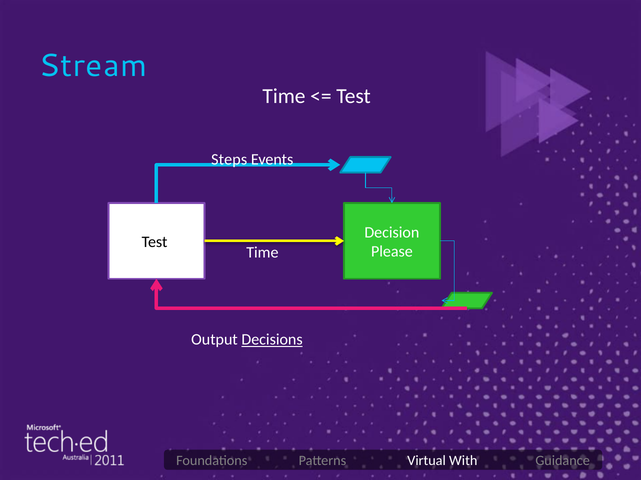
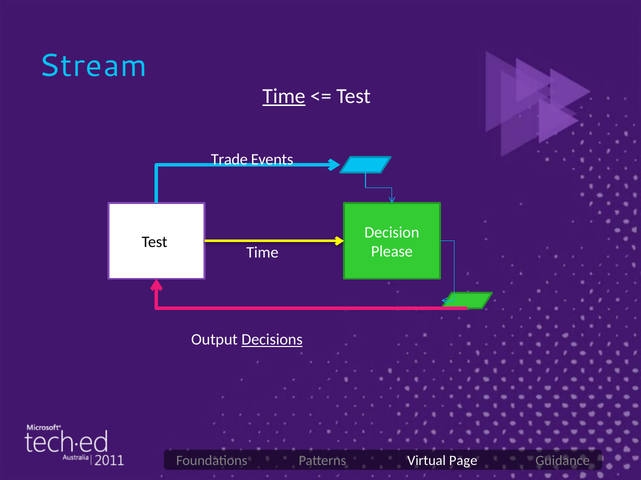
Time at (284, 96) underline: none -> present
Steps: Steps -> Trade
With: With -> Page
